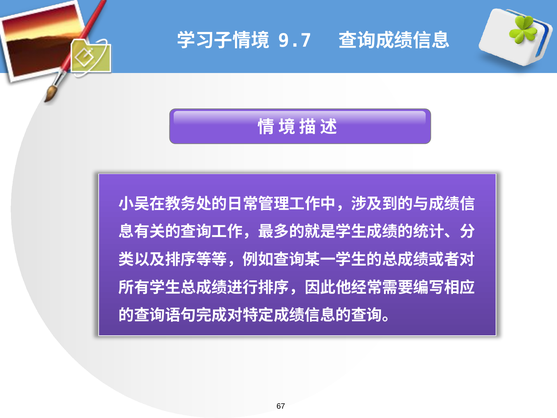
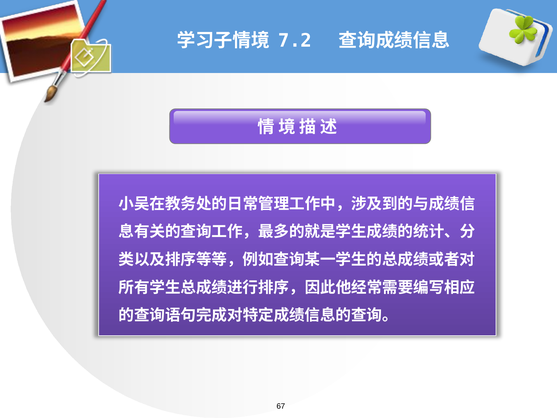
9.7: 9.7 -> 7.2
